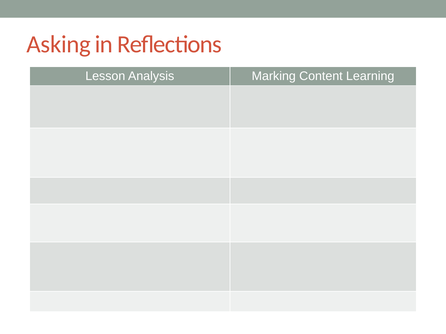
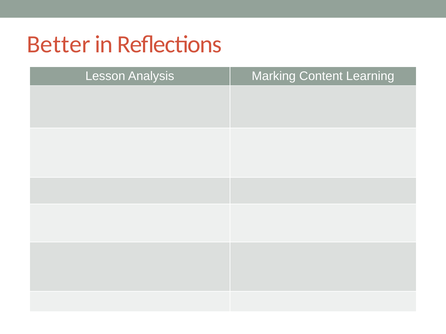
Asking: Asking -> Better
